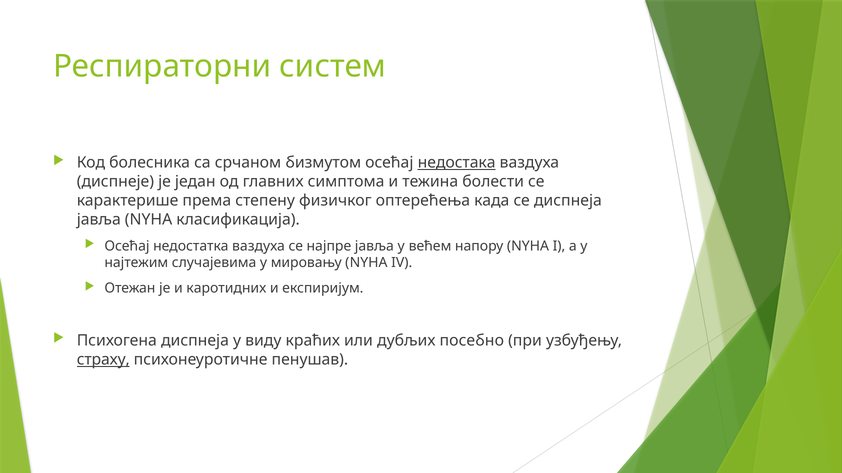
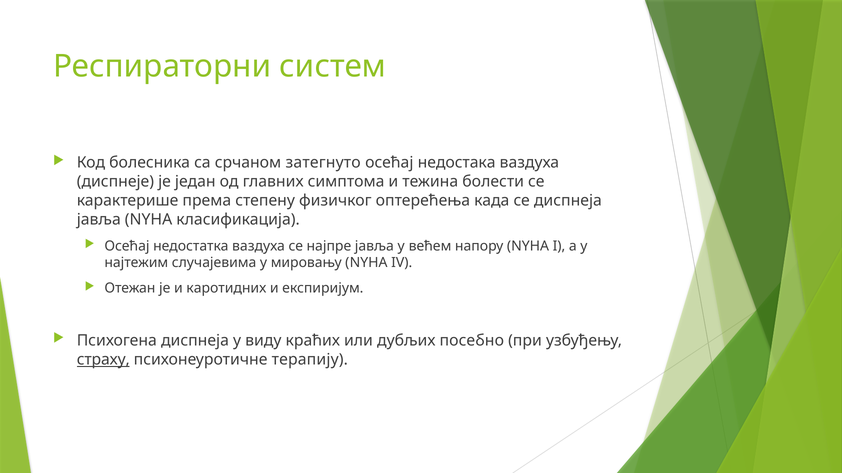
бизмутом: бизмутом -> затегнуто
недостака underline: present -> none
пенушав: пенушав -> терапију
